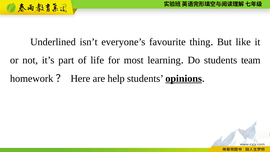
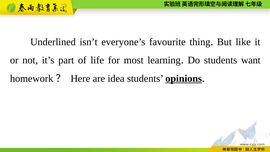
team: team -> want
help: help -> idea
